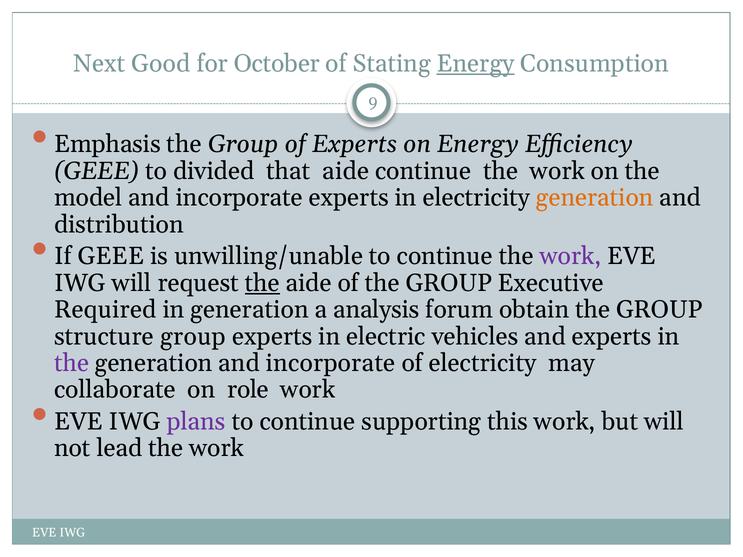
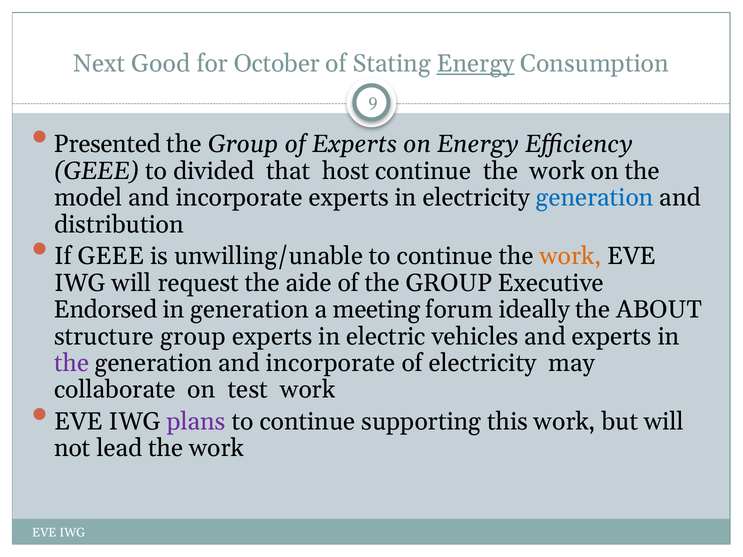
Emphasis: Emphasis -> Presented
that aide: aide -> host
generation at (595, 198) colour: orange -> blue
work at (570, 256) colour: purple -> orange
the at (262, 283) underline: present -> none
Required: Required -> Endorsed
analysis: analysis -> meeting
obtain: obtain -> ideally
GROUP at (659, 310): GROUP -> ABOUT
role: role -> test
